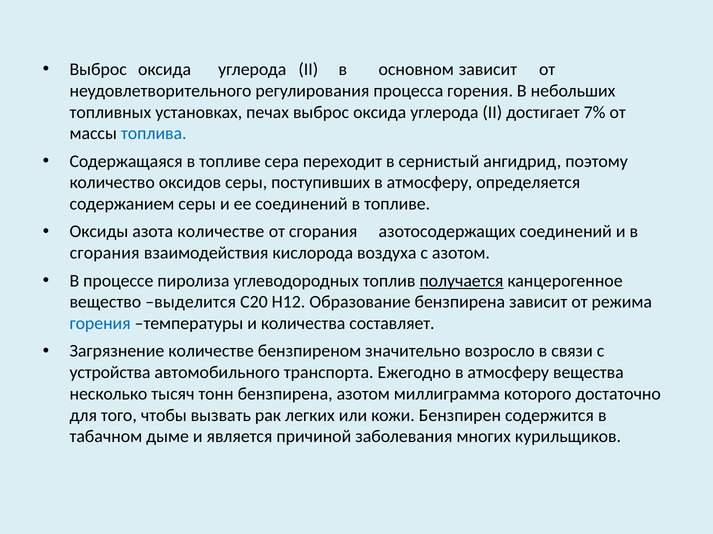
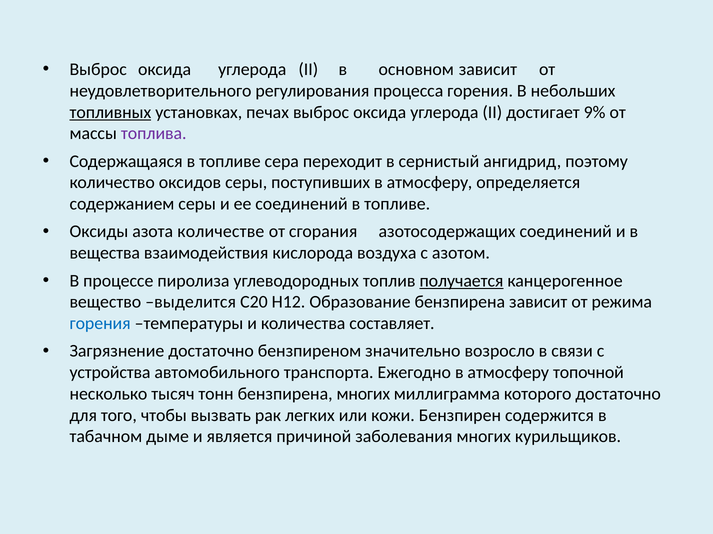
топливных underline: none -> present
7%: 7% -> 9%
топлива colour: blue -> purple
сгорания at (105, 253): сгорания -> вещества
Загрязнение количестве: количестве -> достаточно
вещества: вещества -> топочной
бензпирена азотом: азотом -> многих
